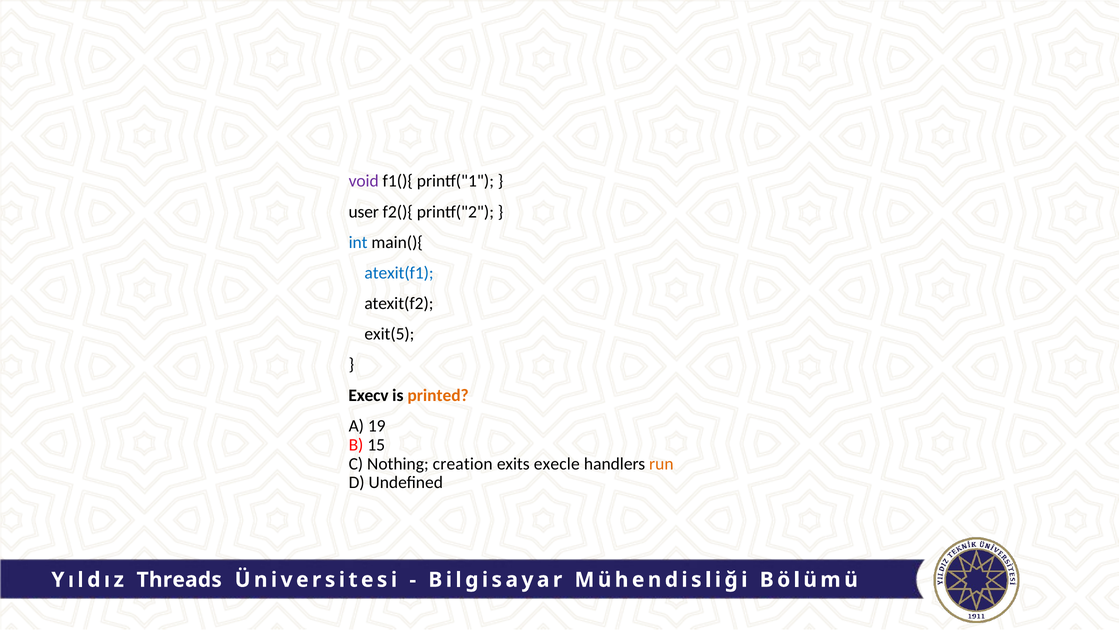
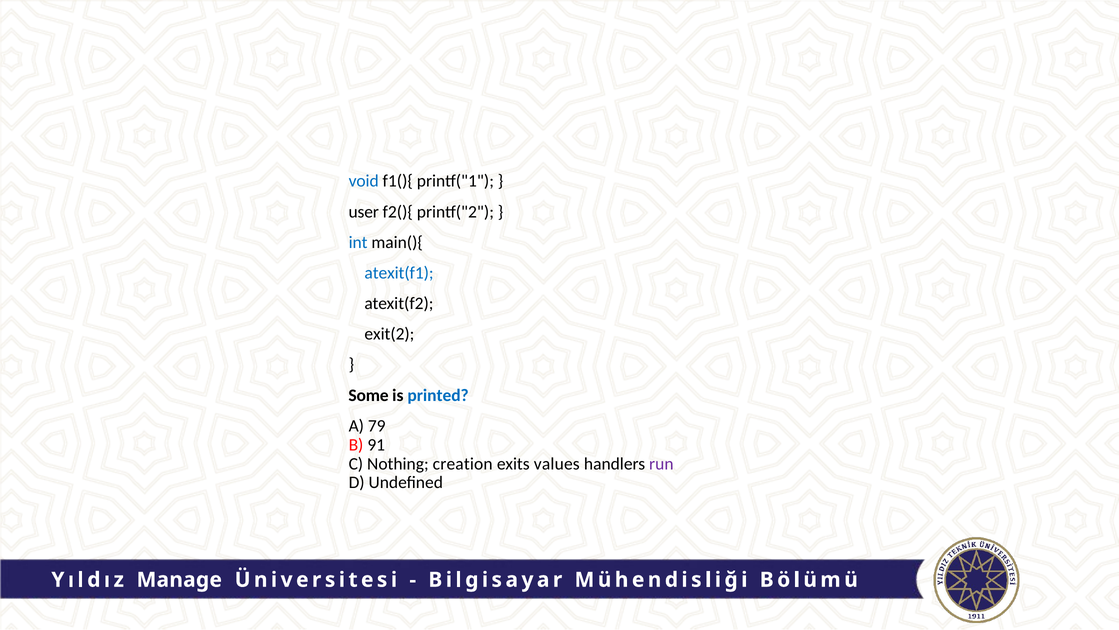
void colour: purple -> blue
exit(5: exit(5 -> exit(2
Execv: Execv -> Some
printed colour: orange -> blue
19: 19 -> 79
15: 15 -> 91
execle: execle -> values
run colour: orange -> purple
Threads: Threads -> Manage
